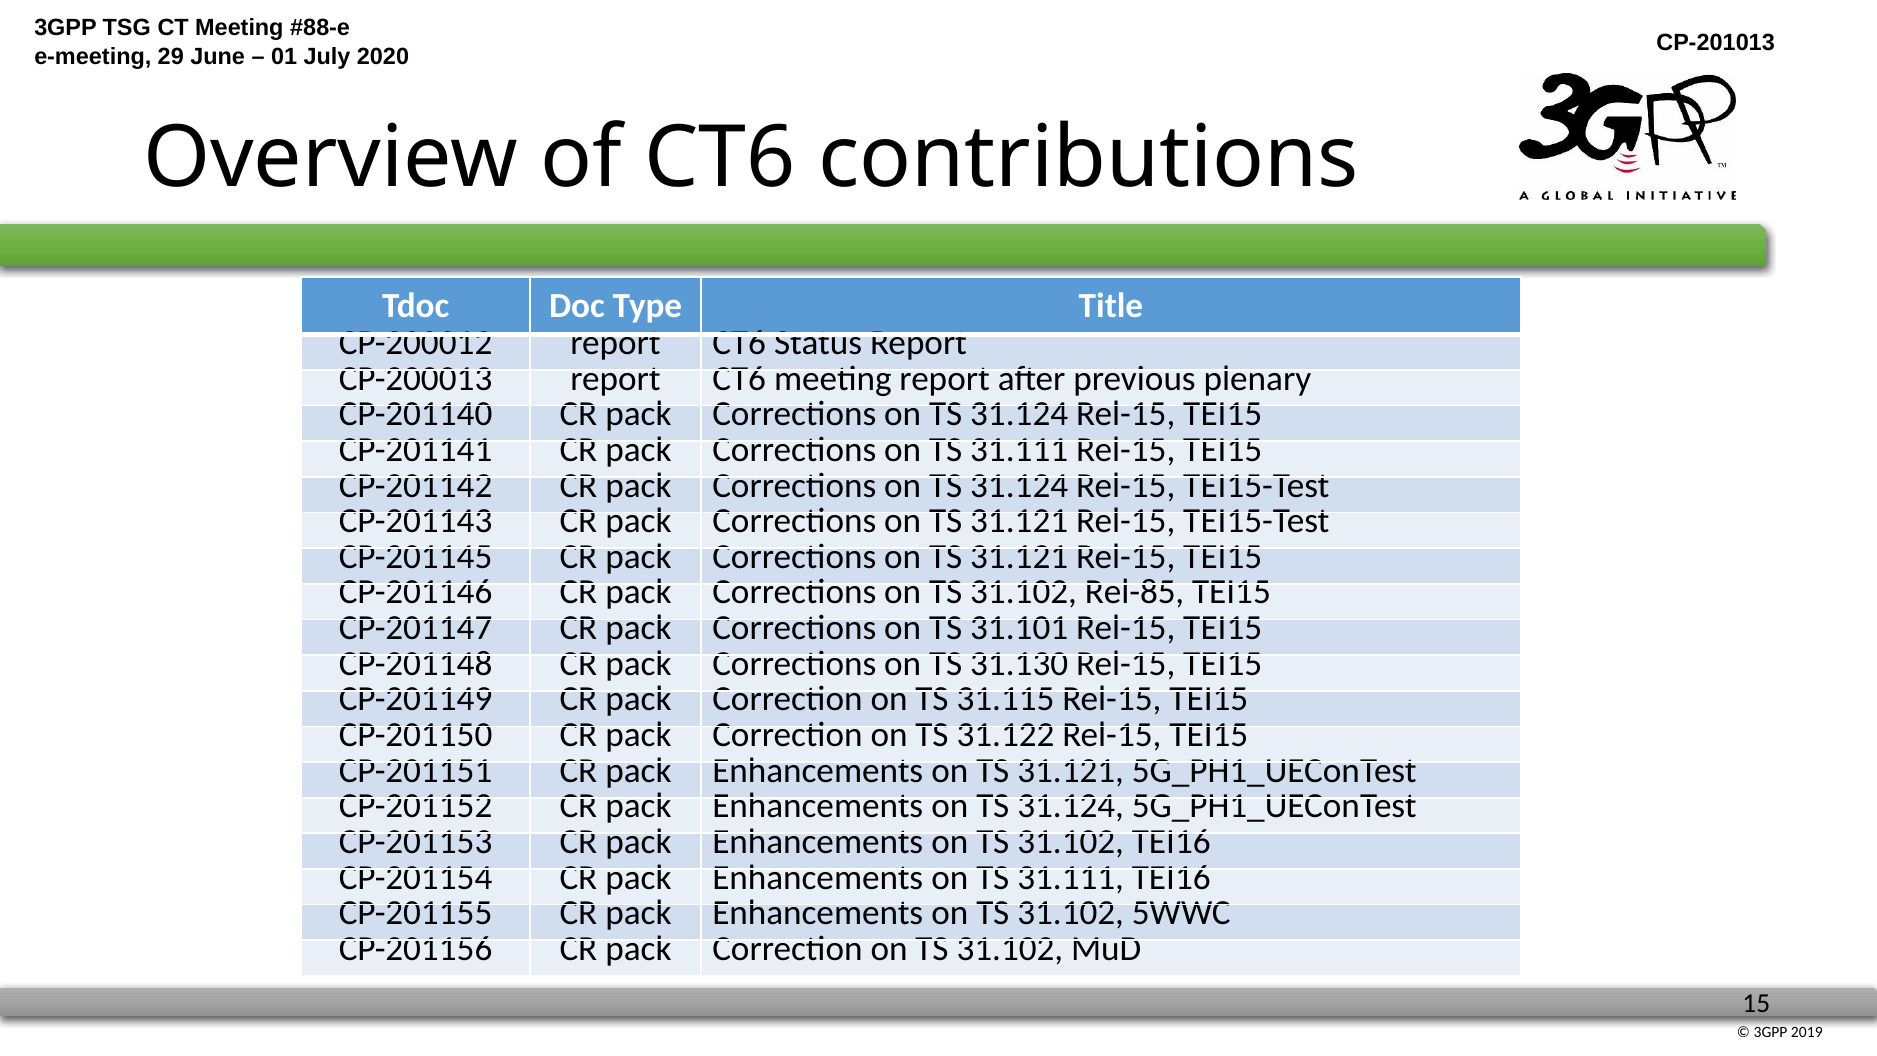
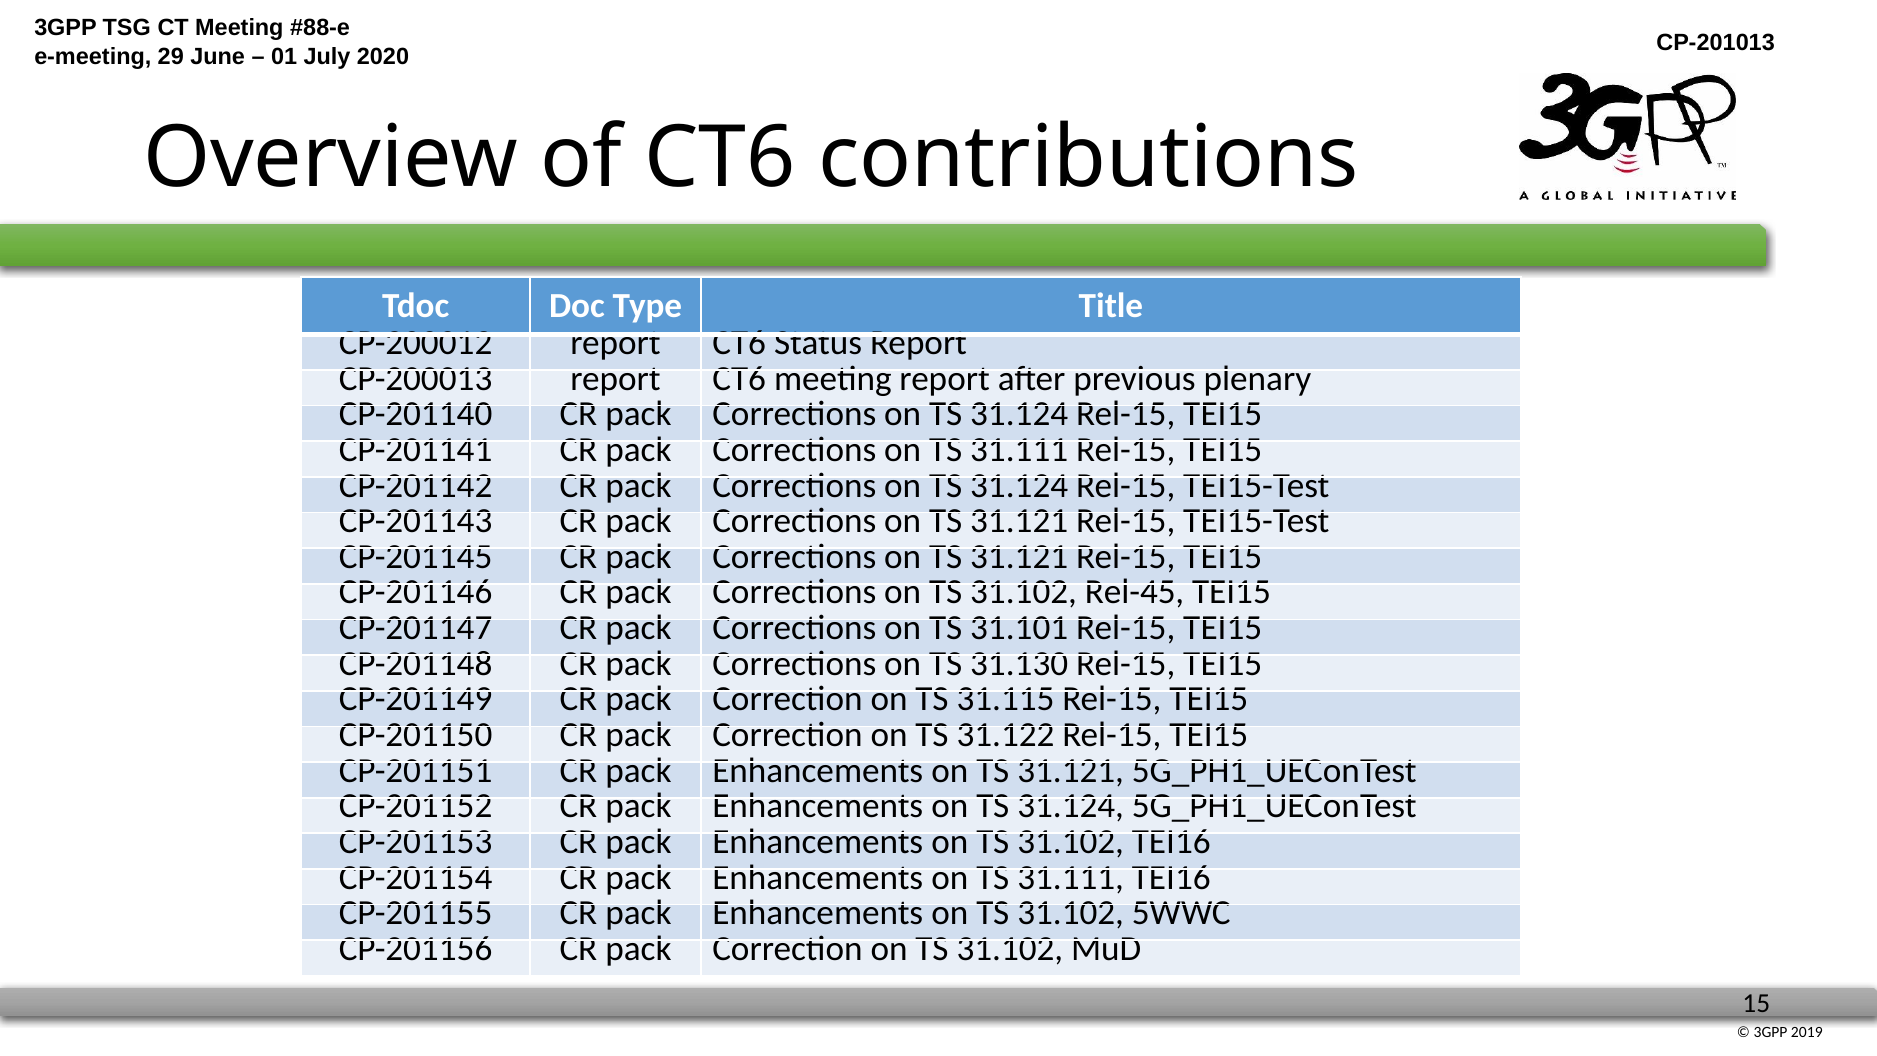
Rel-85: Rel-85 -> Rel-45
